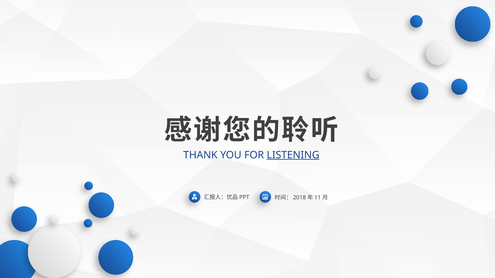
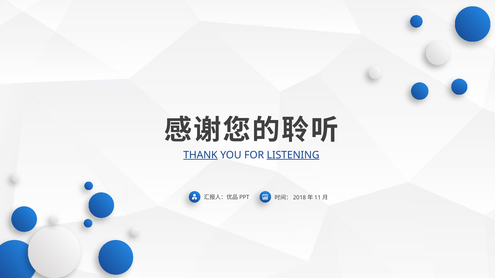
THANK underline: none -> present
